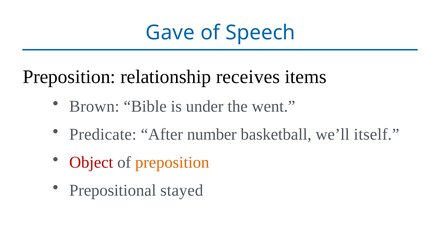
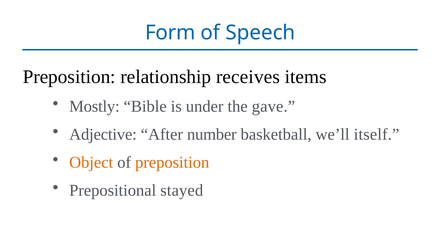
Gave: Gave -> Form
Brown: Brown -> Mostly
went: went -> gave
Predicate: Predicate -> Adjective
Object colour: red -> orange
